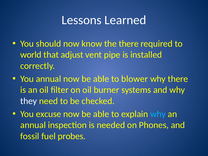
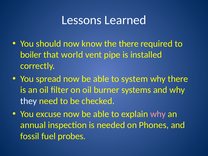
world: world -> boiler
adjust: adjust -> world
You annual: annual -> spread
blower: blower -> system
why at (158, 114) colour: light blue -> pink
